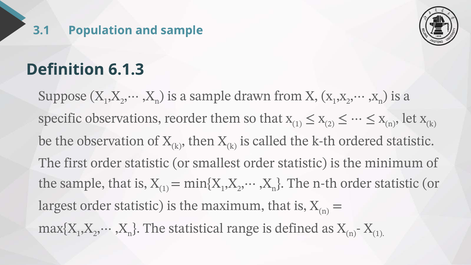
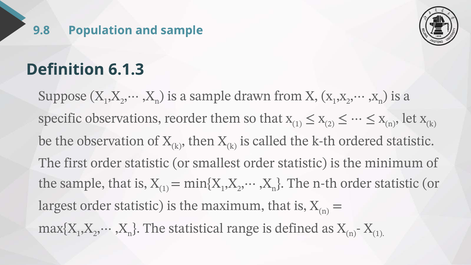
3.1: 3.1 -> 9.8
